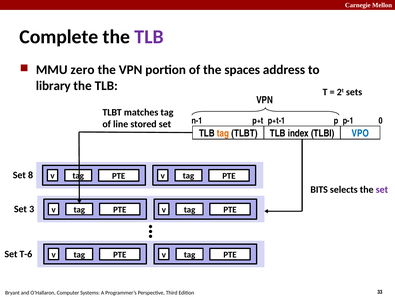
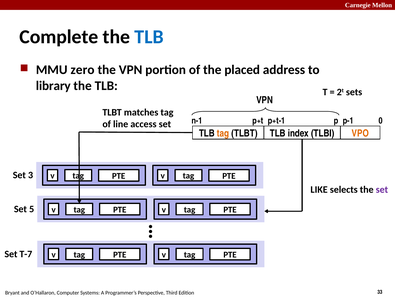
TLB at (149, 37) colour: purple -> blue
spaces: spaces -> placed
stored: stored -> access
VPO colour: blue -> orange
8: 8 -> 3
BITS: BITS -> LIKE
3: 3 -> 5
T-6: T-6 -> T-7
